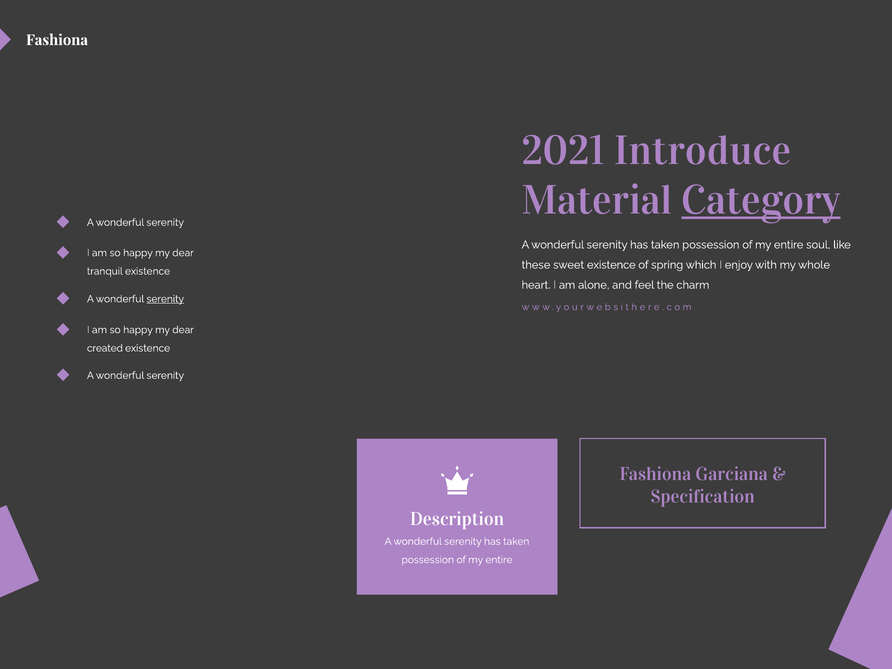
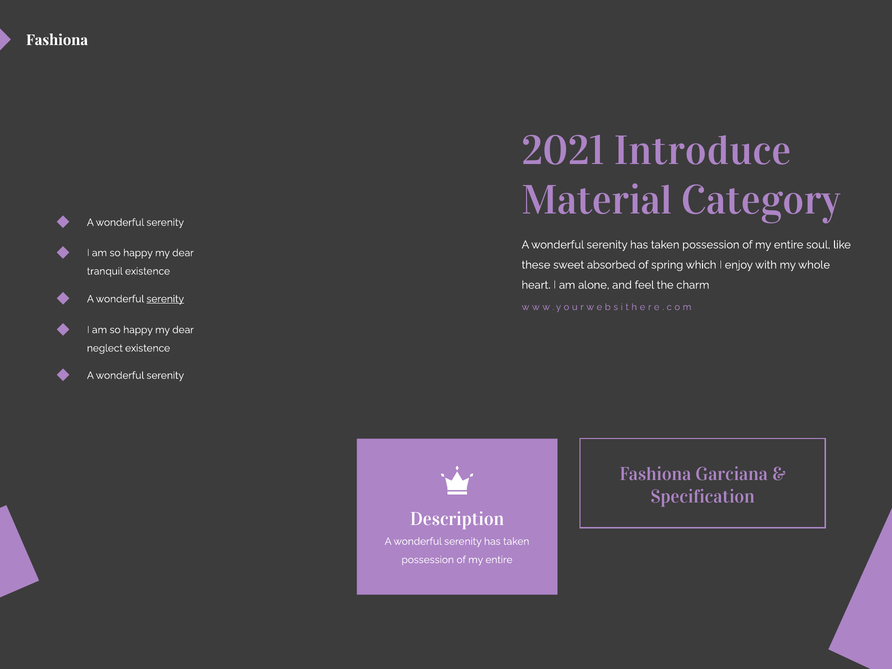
Category underline: present -> none
sweet existence: existence -> absorbed
created: created -> neglect
